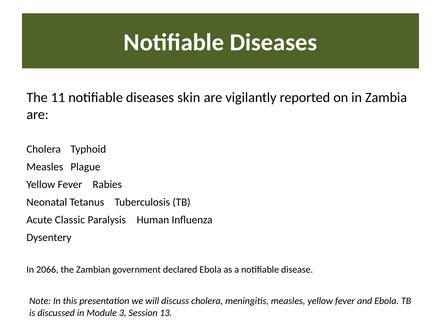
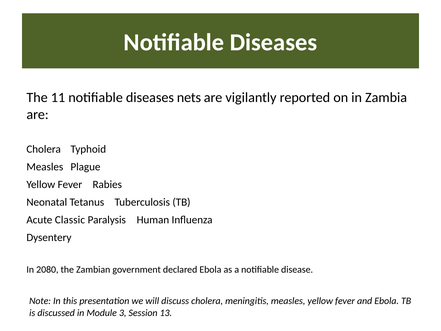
skin: skin -> nets
2066: 2066 -> 2080
